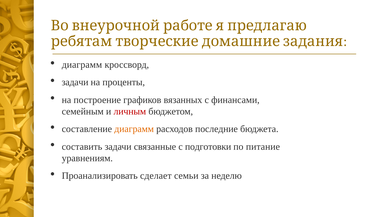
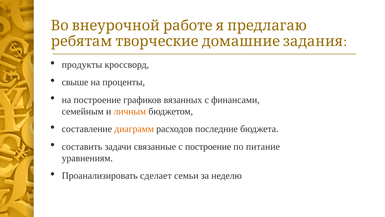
диаграмм at (82, 65): диаграмм -> продукты
задачи at (75, 82): задачи -> свыше
личным colour: red -> orange
с подготовки: подготовки -> построение
